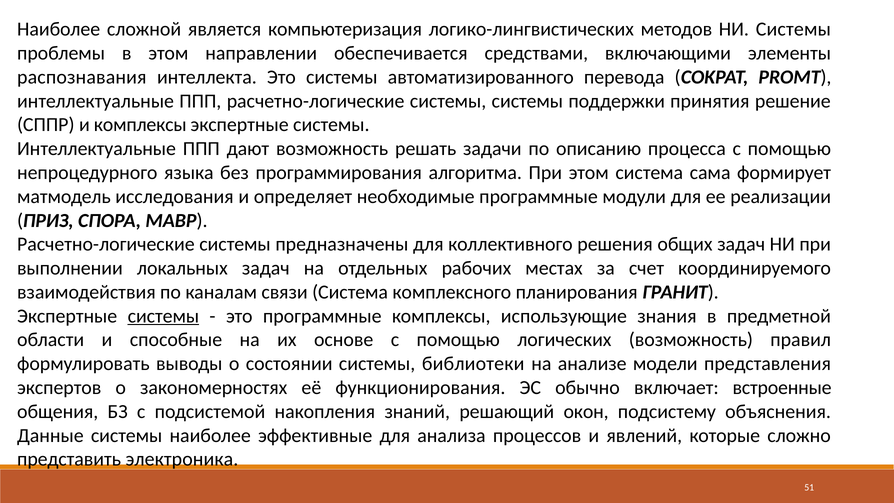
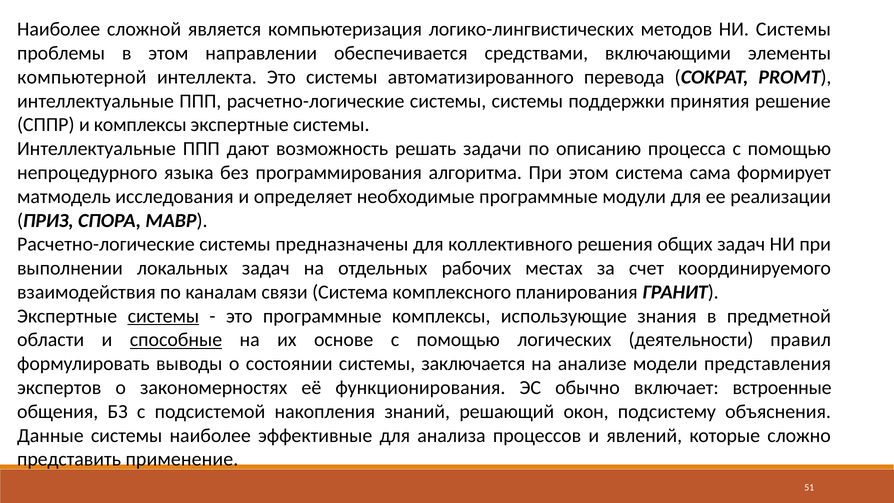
распознавания: распознавания -> компьютерной
способные underline: none -> present
логических возможность: возможность -> деятельности
библиотеки: библиотеки -> заключается
электроника: электроника -> применение
